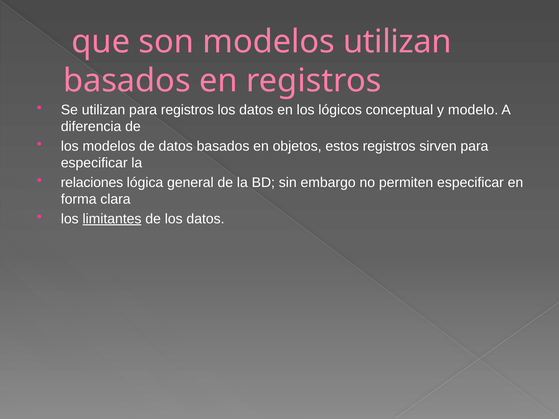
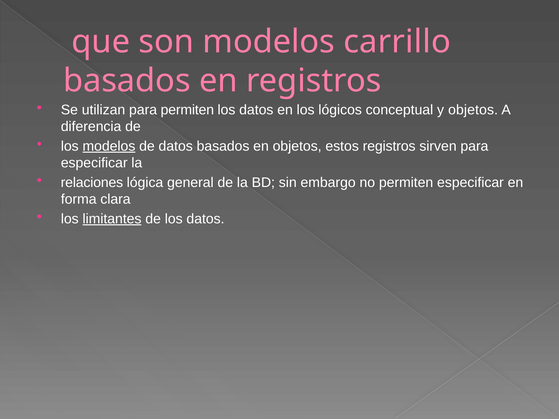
modelos utilizan: utilizan -> carrillo
para registros: registros -> permiten
y modelo: modelo -> objetos
modelos at (109, 146) underline: none -> present
